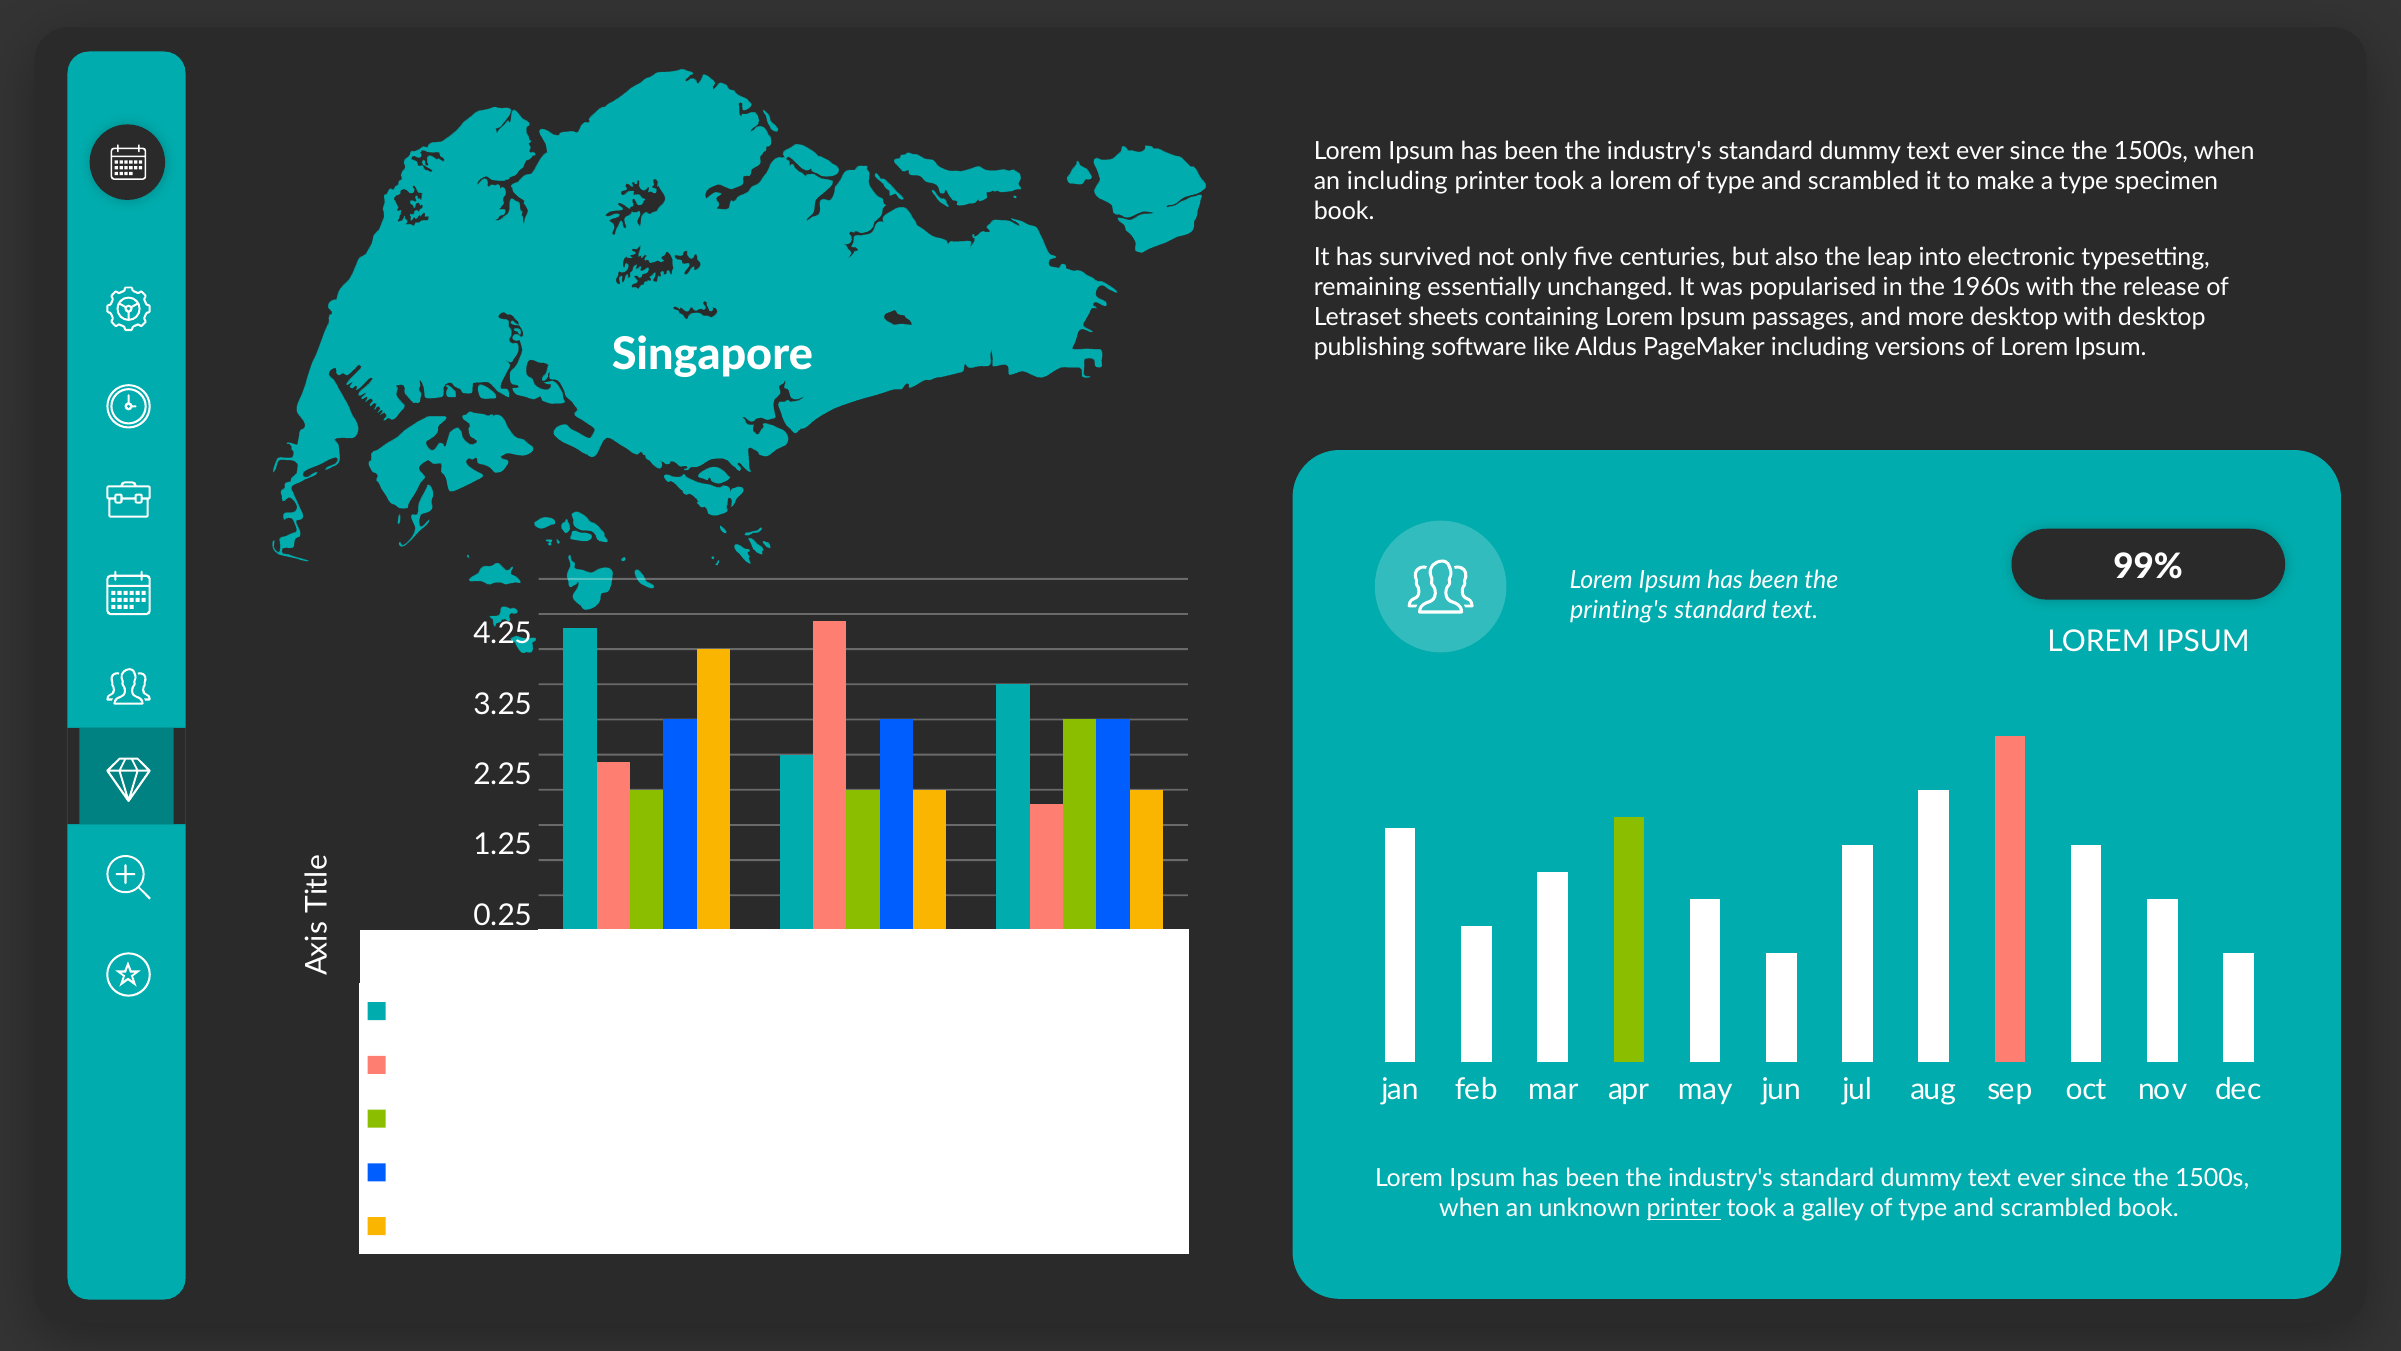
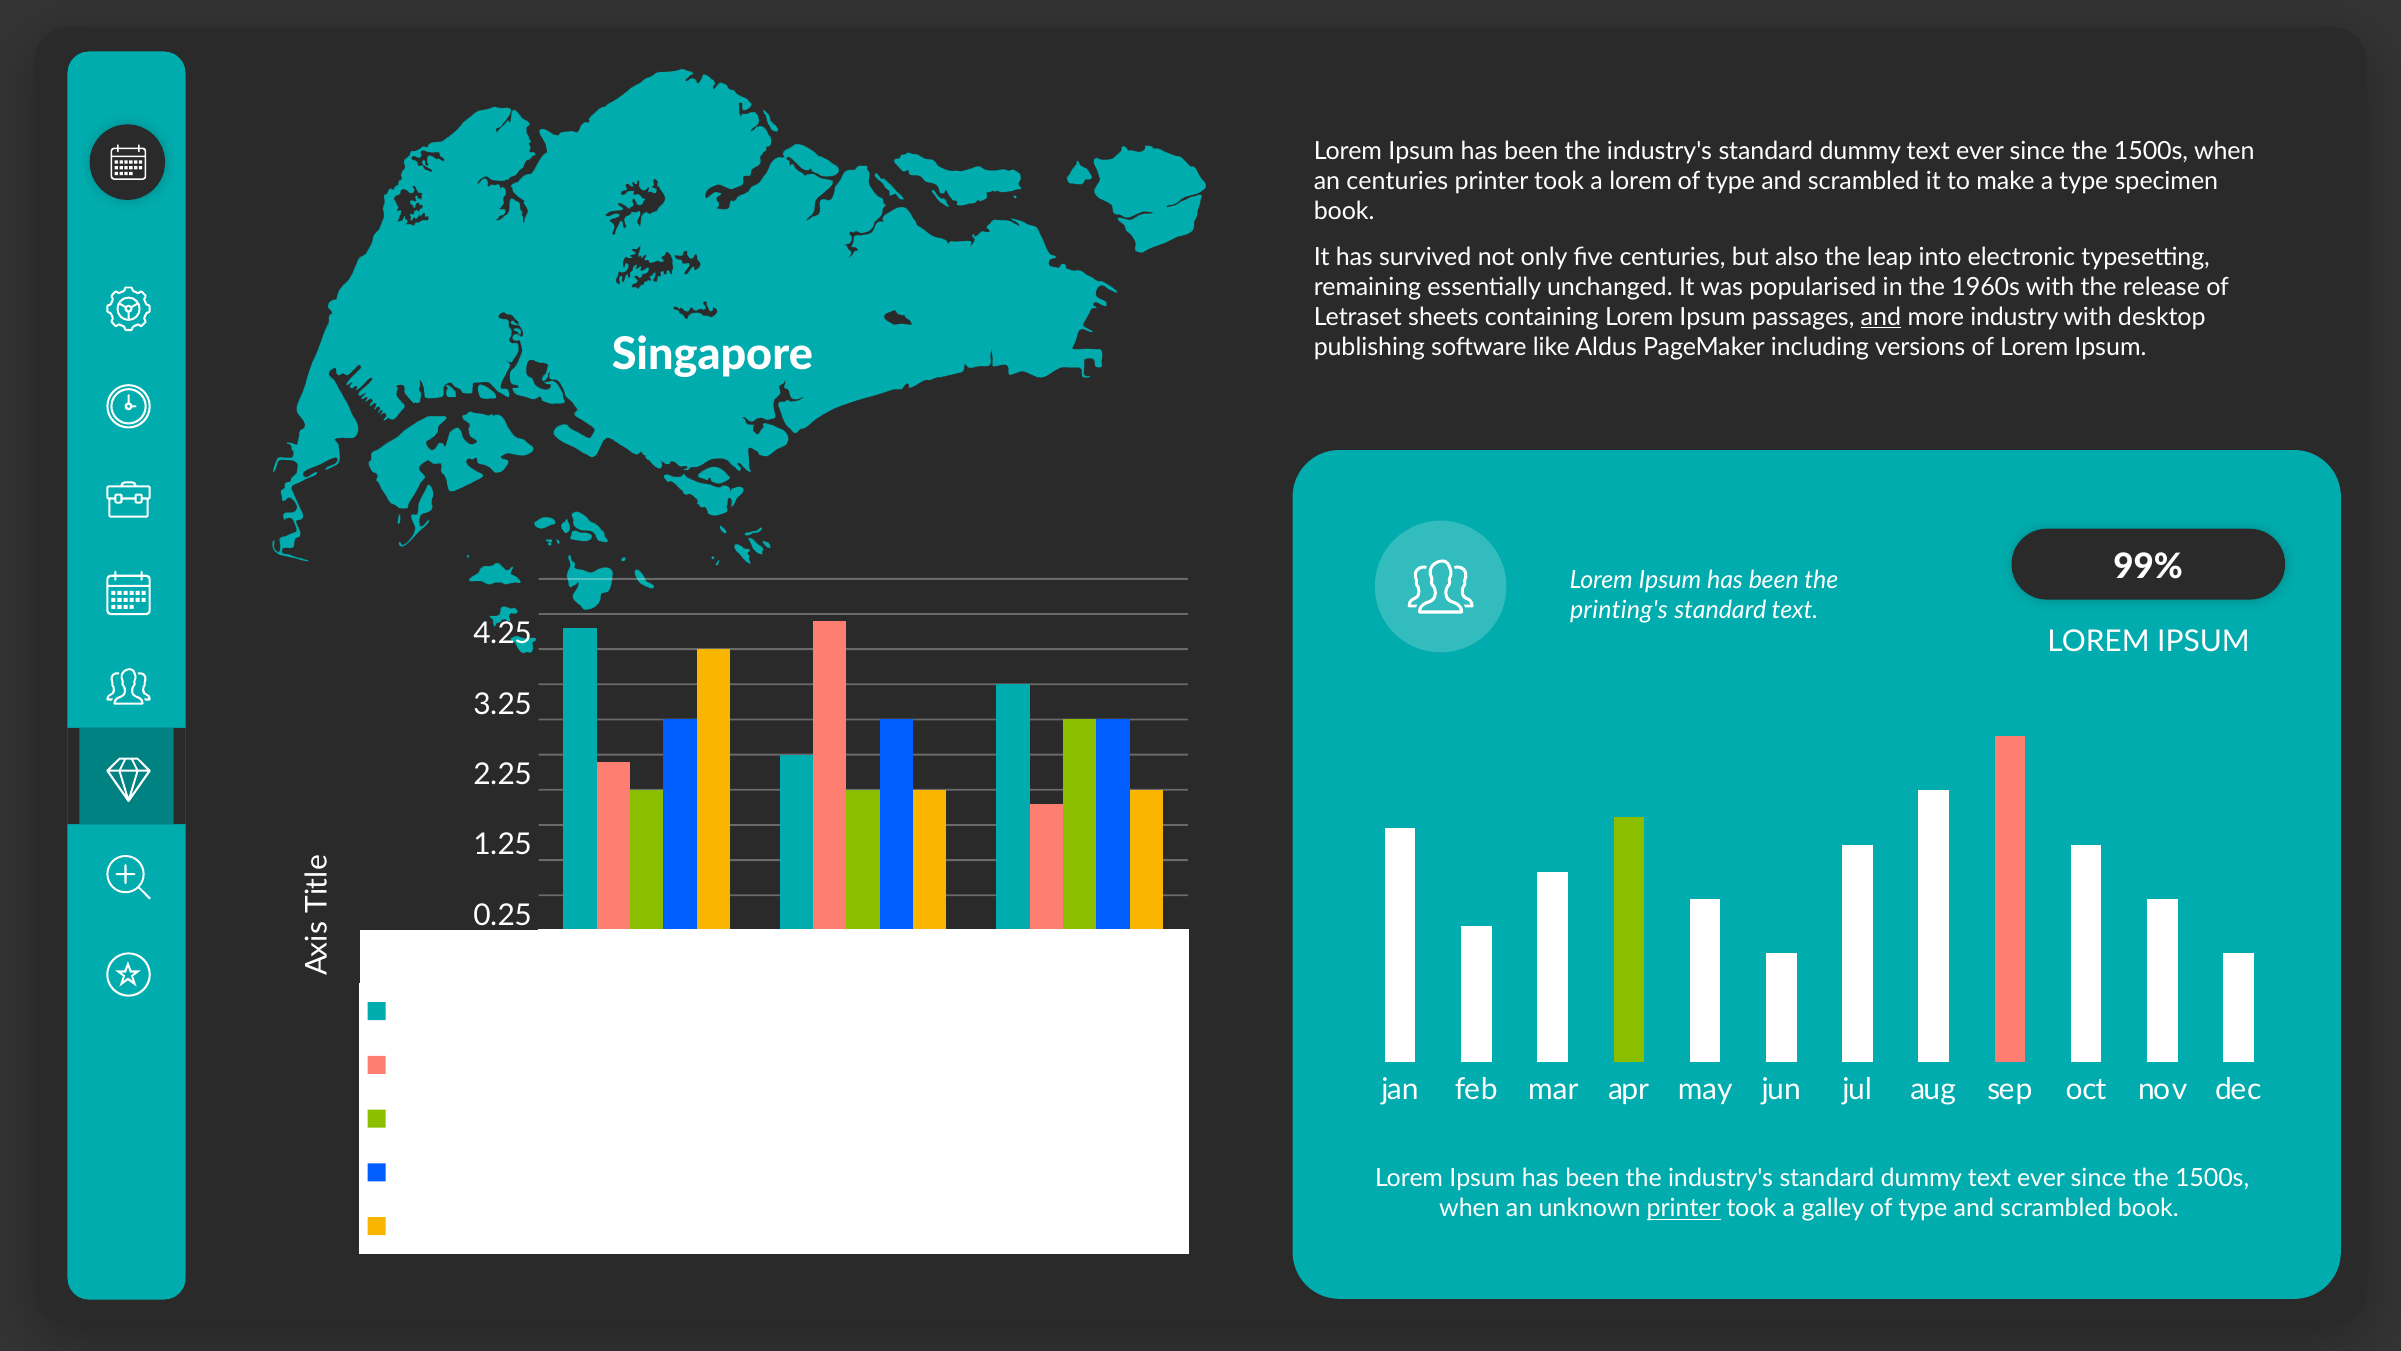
an including: including -> centuries
and at (1881, 317) underline: none -> present
more desktop: desktop -> industry
